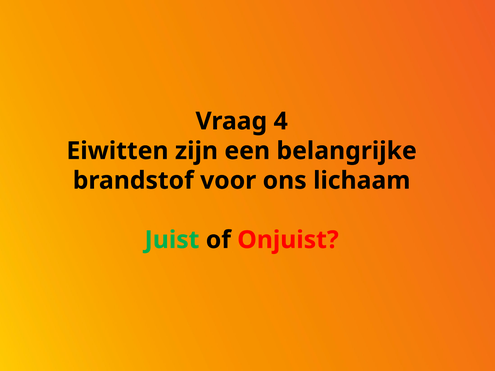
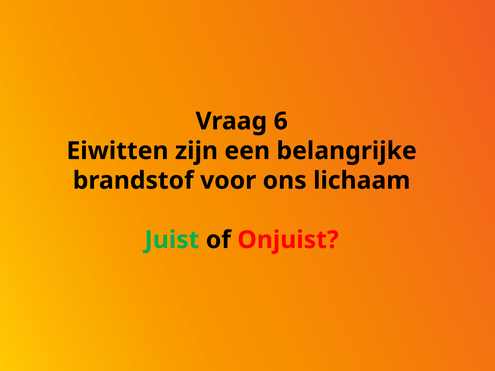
4: 4 -> 6
